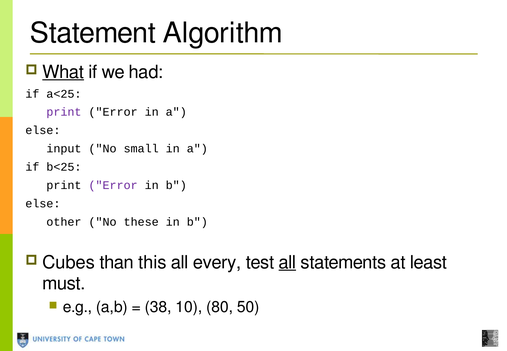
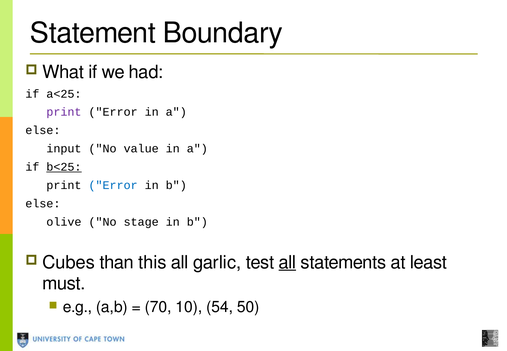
Algorithm: Algorithm -> Boundary
What underline: present -> none
small: small -> value
b<25 underline: none -> present
Error at (113, 185) colour: purple -> blue
other: other -> olive
these: these -> stage
every: every -> garlic
38: 38 -> 70
80: 80 -> 54
